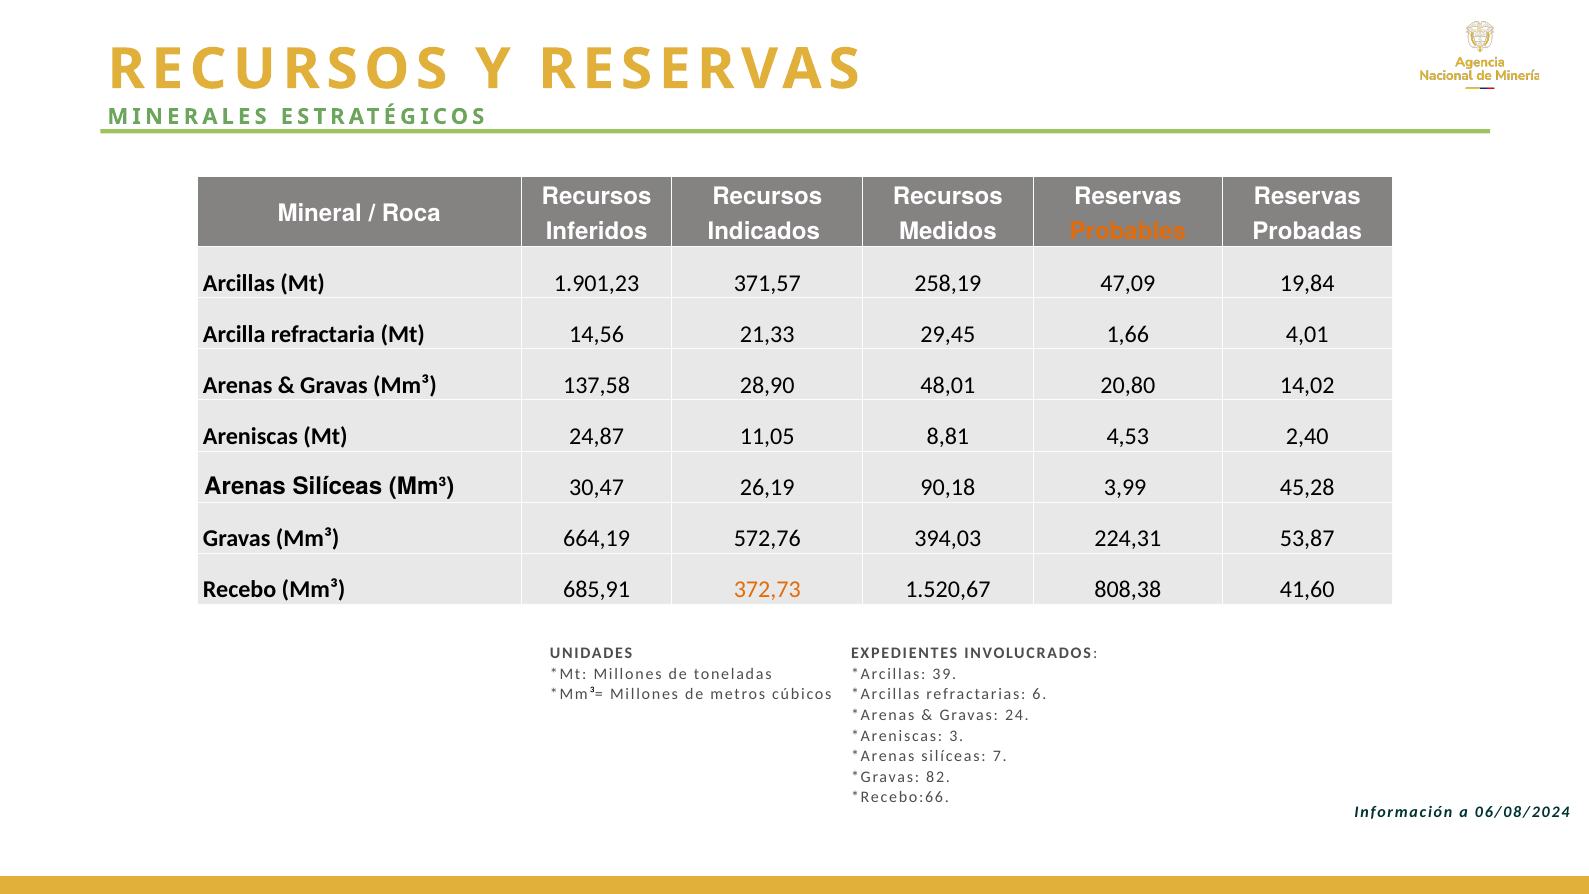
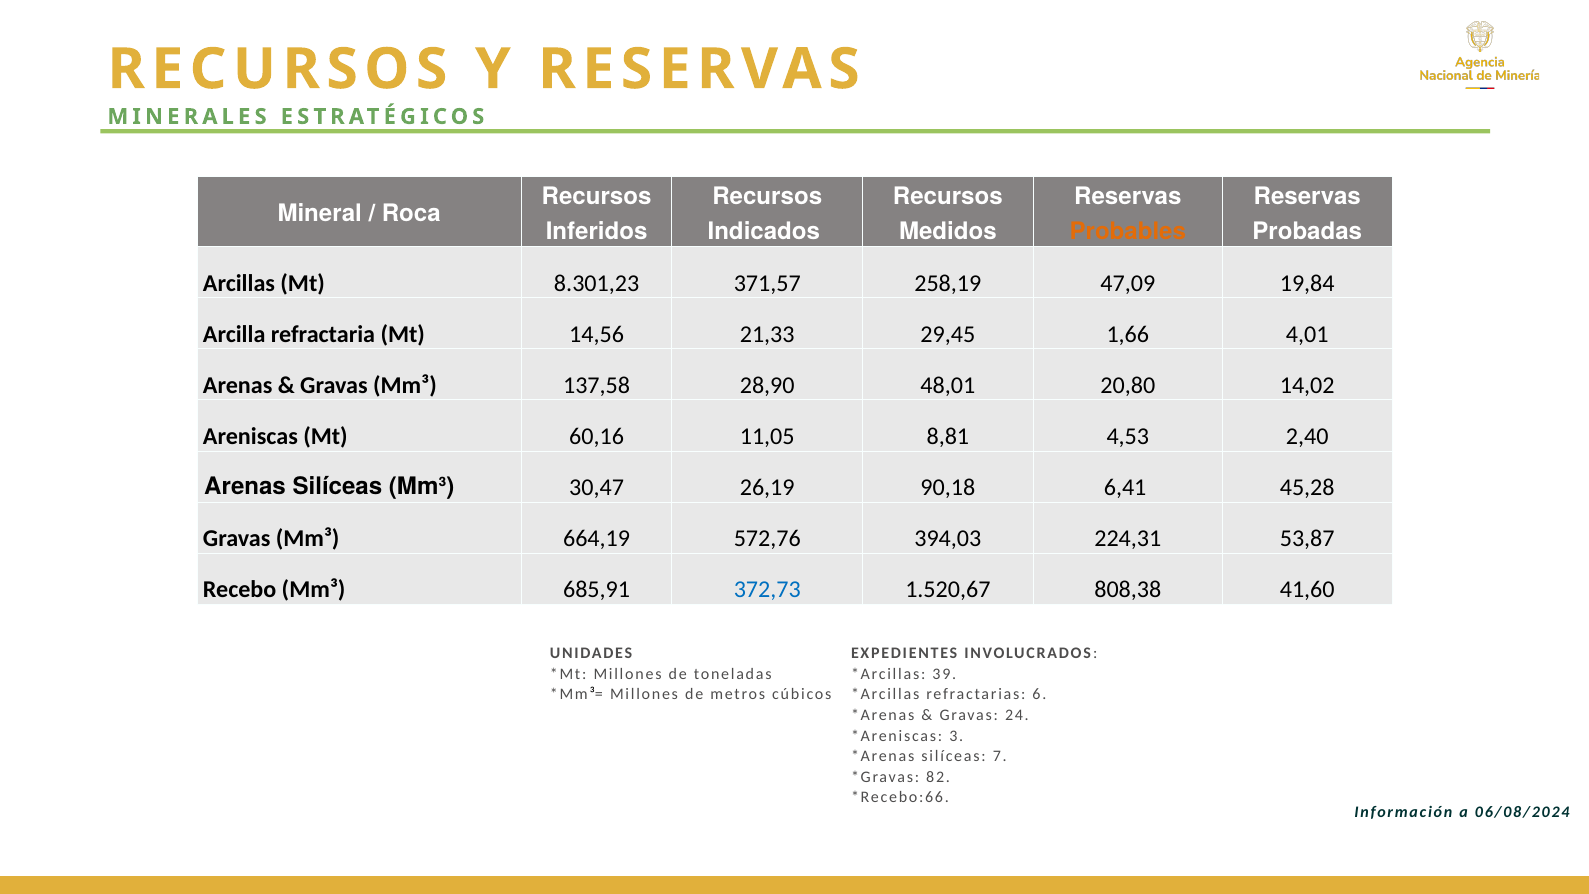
1.901,23: 1.901,23 -> 8.301,23
24,87: 24,87 -> 60,16
3,99: 3,99 -> 6,41
372,73 colour: orange -> blue
